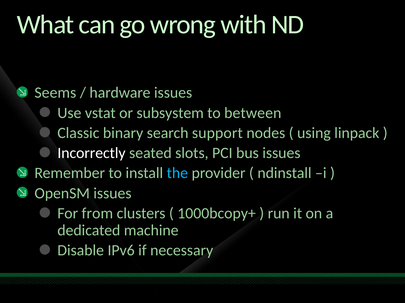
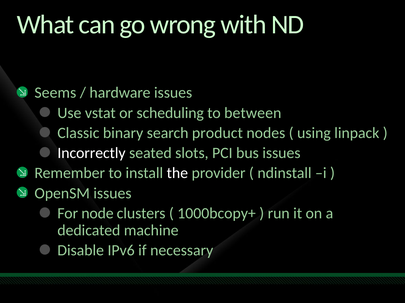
subsystem: subsystem -> scheduling
support: support -> product
the colour: light blue -> white
from: from -> node
